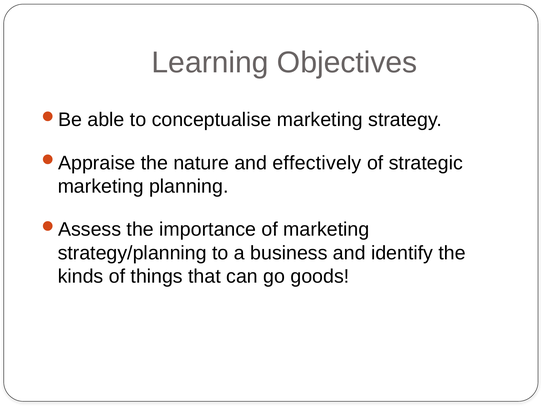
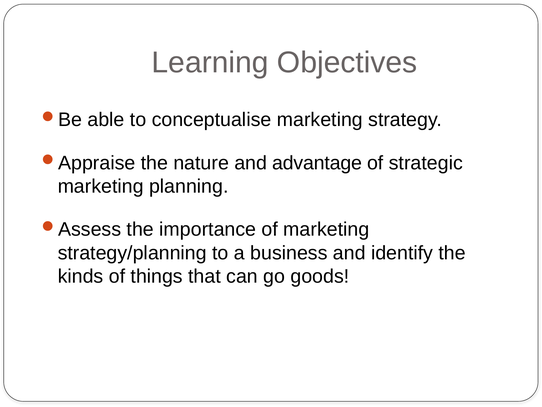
effectively: effectively -> advantage
